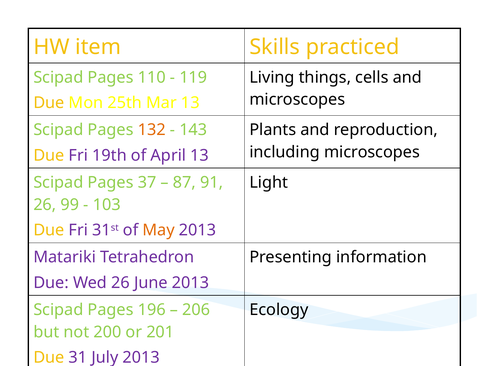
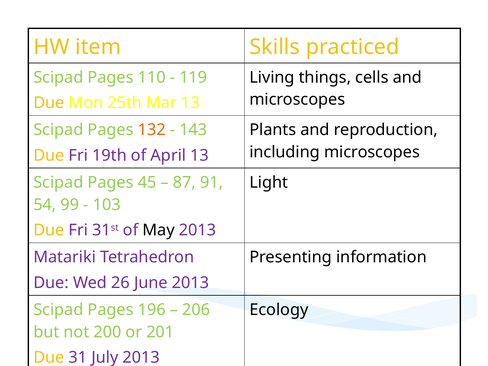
37: 37 -> 45
26 at (45, 205): 26 -> 54
May colour: orange -> black
